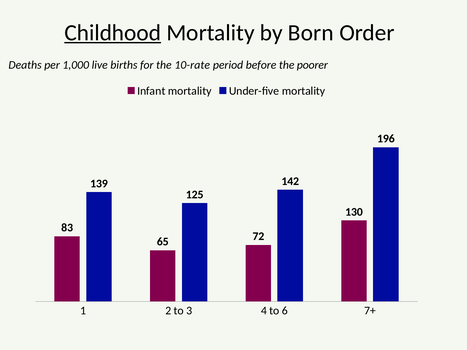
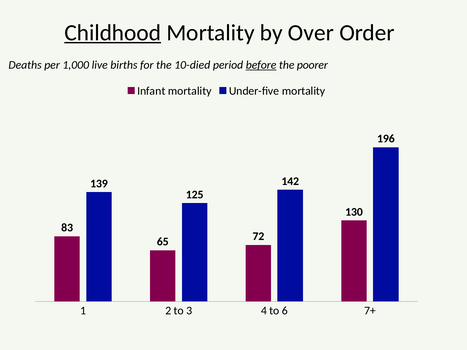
Born: Born -> Over
10-rate: 10-rate -> 10-died
before underline: none -> present
